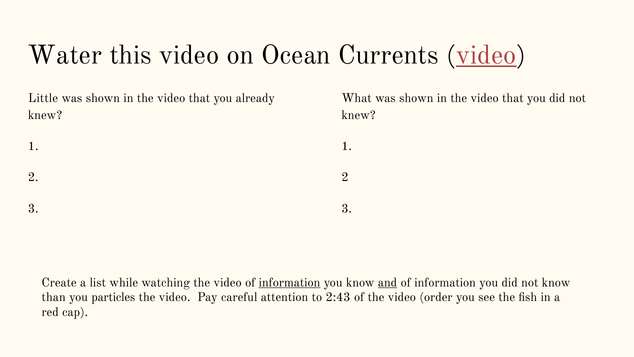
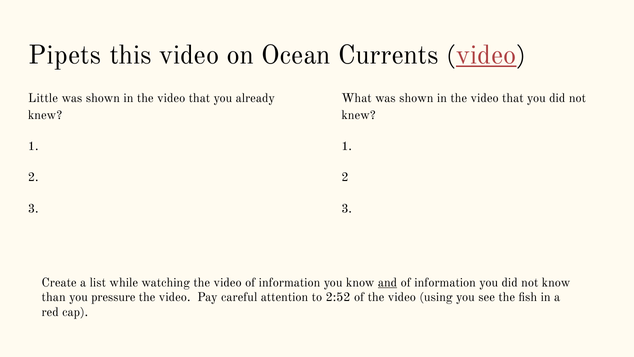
Water: Water -> Pipets
information at (290, 282) underline: present -> none
particles: particles -> pressure
2:43: 2:43 -> 2:52
order: order -> using
